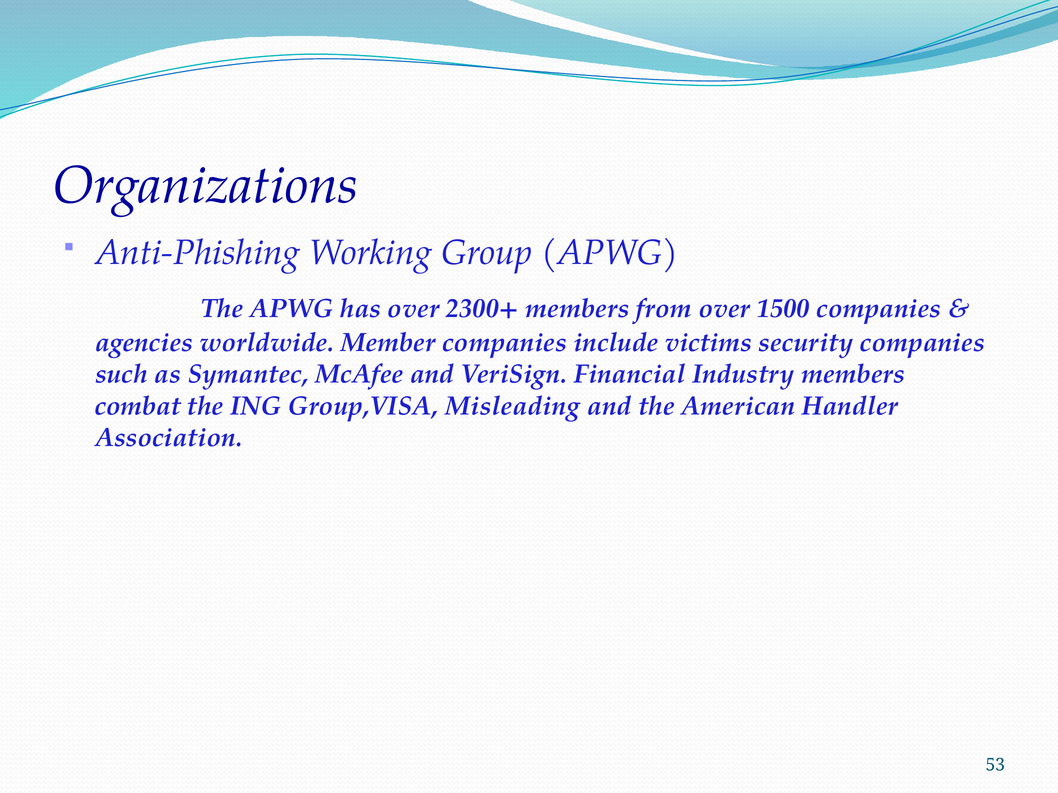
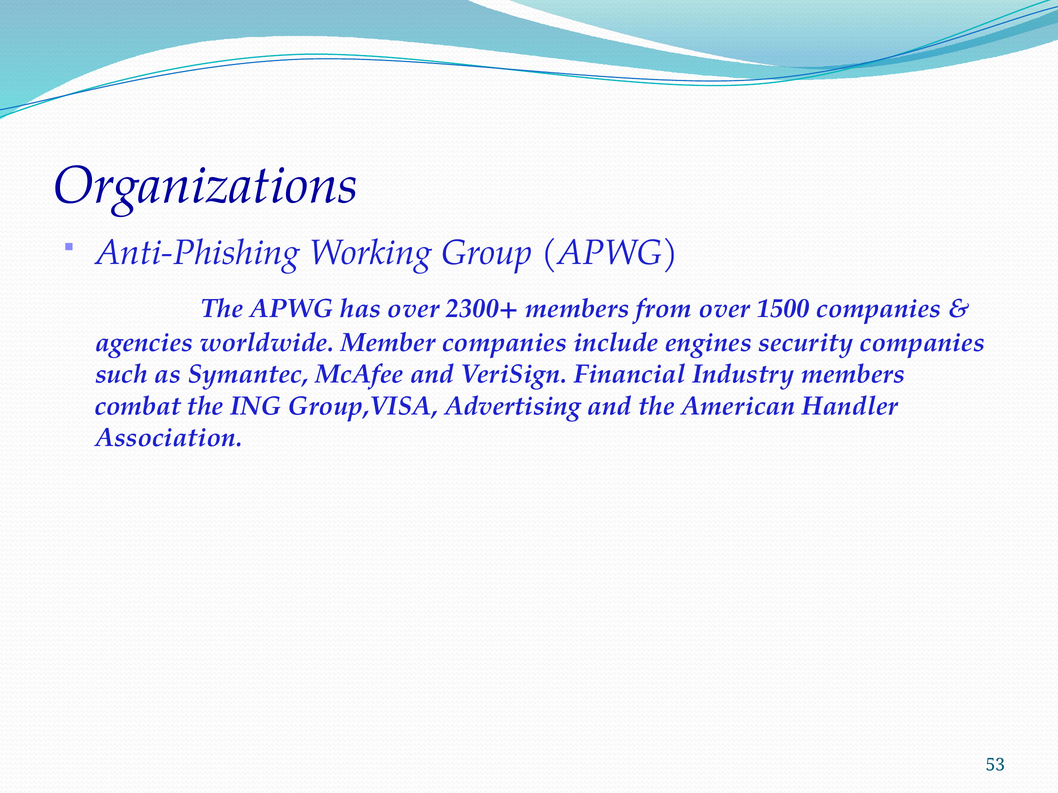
victims: victims -> engines
Misleading: Misleading -> Advertising
